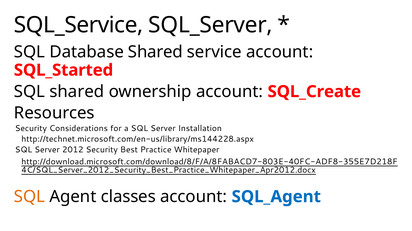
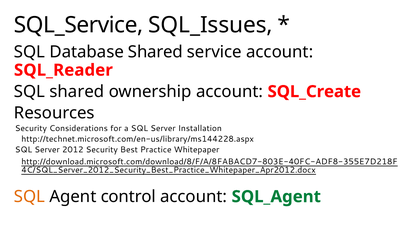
SQL_Server: SQL_Server -> SQL_Issues
SQL_Started: SQL_Started -> SQL_Reader
classes: classes -> control
SQL_Agent colour: blue -> green
